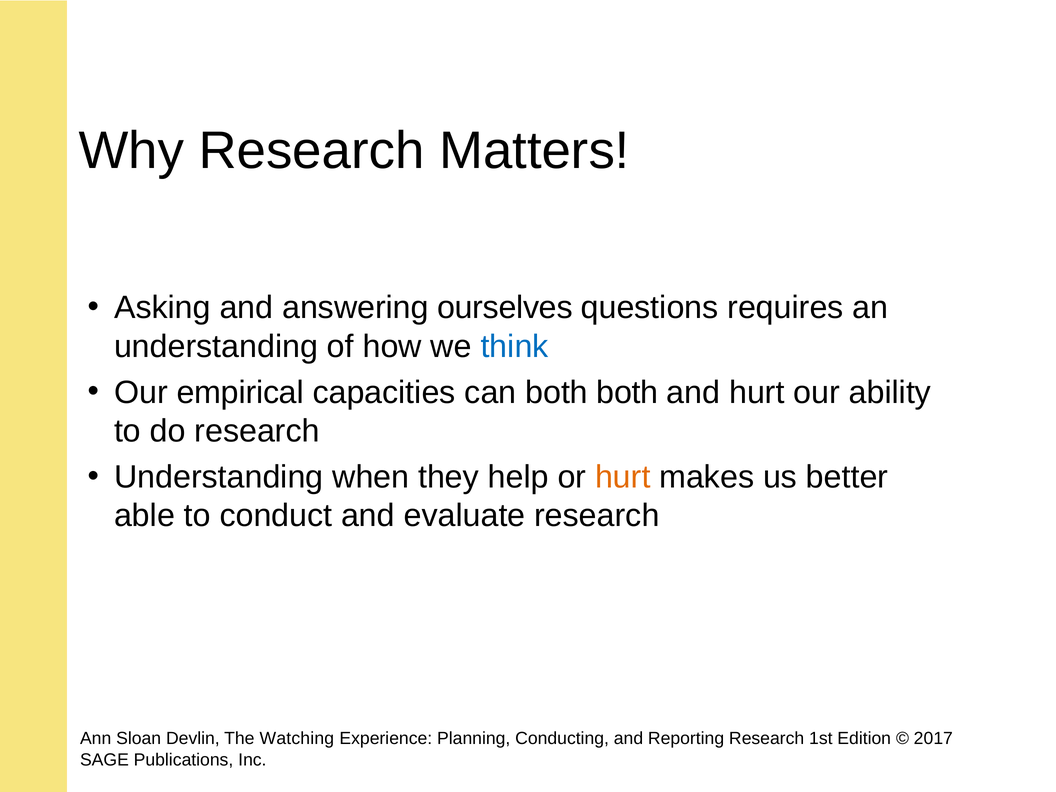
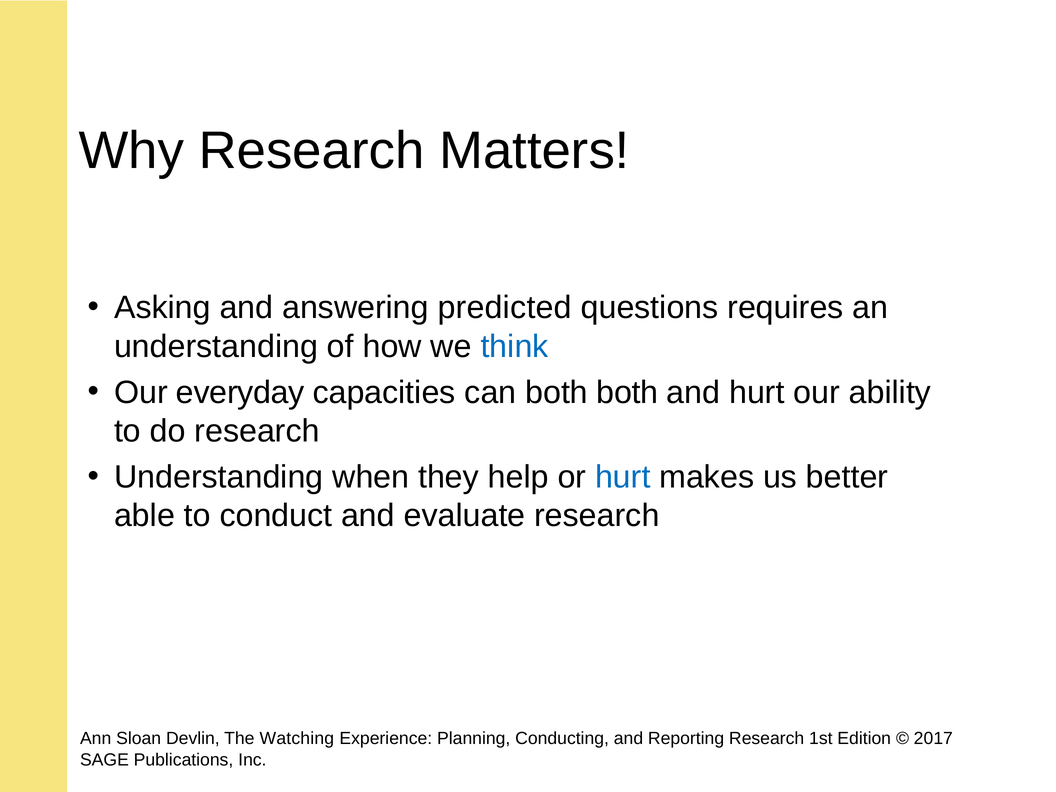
ourselves: ourselves -> predicted
empirical: empirical -> everyday
hurt at (623, 477) colour: orange -> blue
